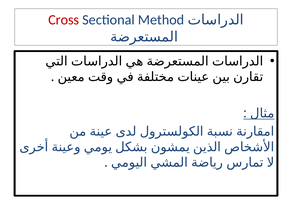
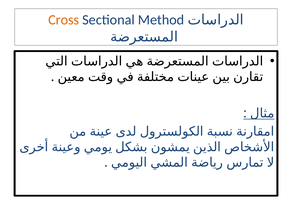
Cross colour: red -> orange
